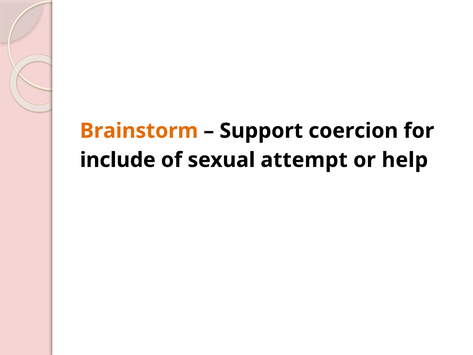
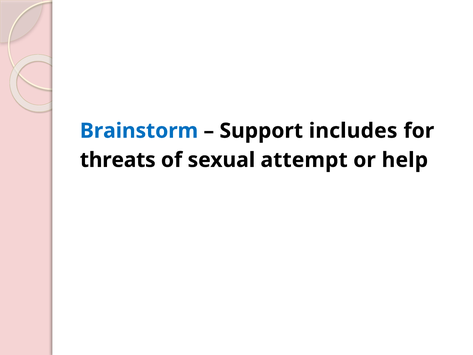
Brainstorm colour: orange -> blue
coercion: coercion -> includes
include: include -> threats
